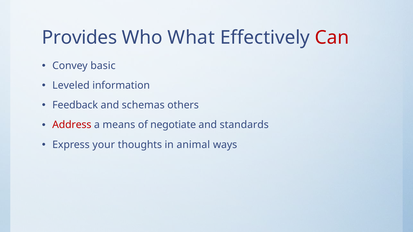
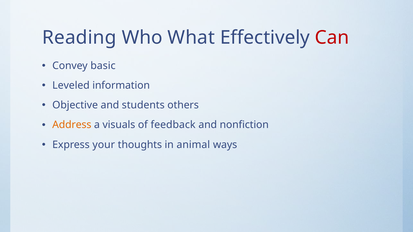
Provides: Provides -> Reading
Feedback: Feedback -> Objective
schemas: schemas -> students
Address colour: red -> orange
means: means -> visuals
negotiate: negotiate -> feedback
standards: standards -> nonfiction
